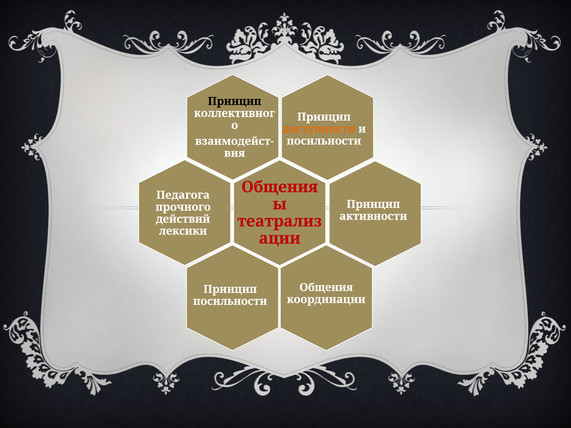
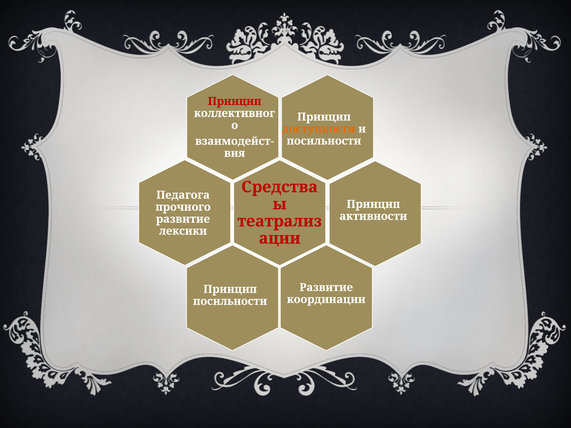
Принцип at (235, 101) colour: black -> red
Общения at (280, 187): Общения -> Средства
действий at (183, 219): действий -> развитие
Общения at (326, 288): Общения -> Развитие
